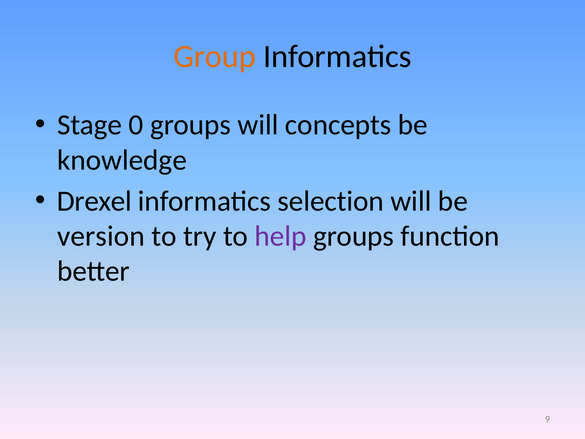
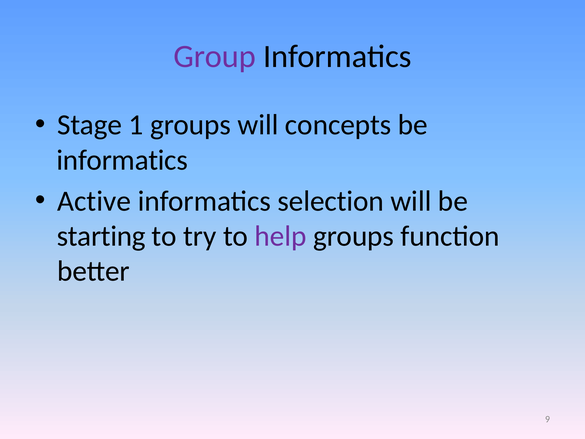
Group colour: orange -> purple
0: 0 -> 1
knowledge at (122, 160): knowledge -> informatics
Drexel: Drexel -> Active
version: version -> starting
